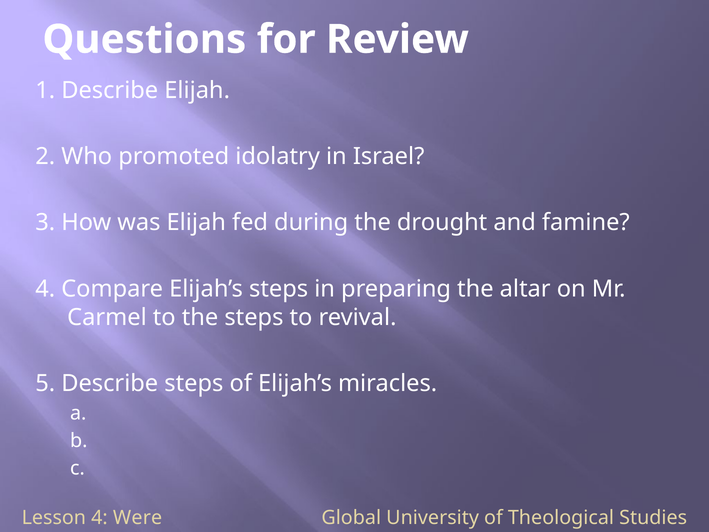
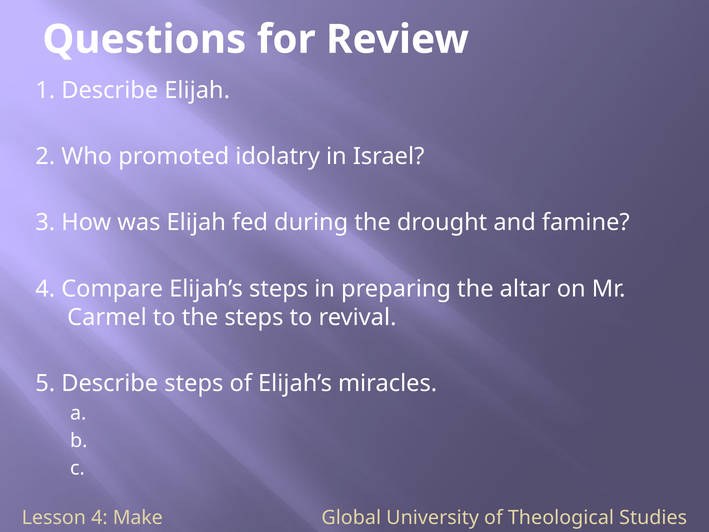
Were: Were -> Make
